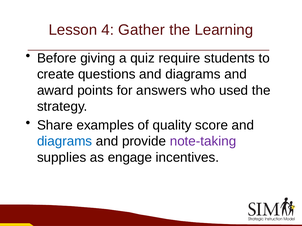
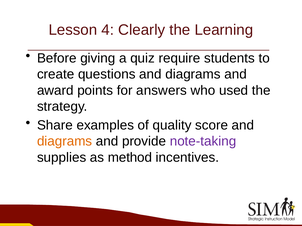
Gather: Gather -> Clearly
diagrams at (65, 142) colour: blue -> orange
engage: engage -> method
